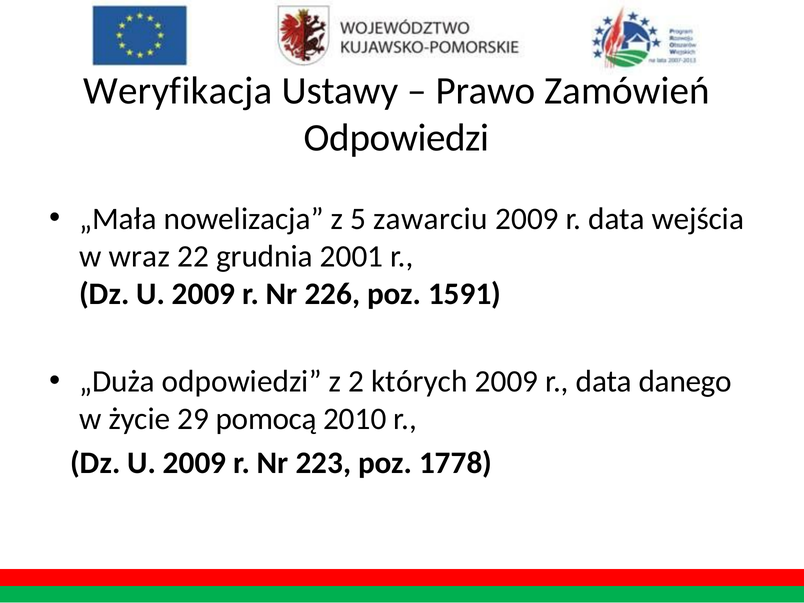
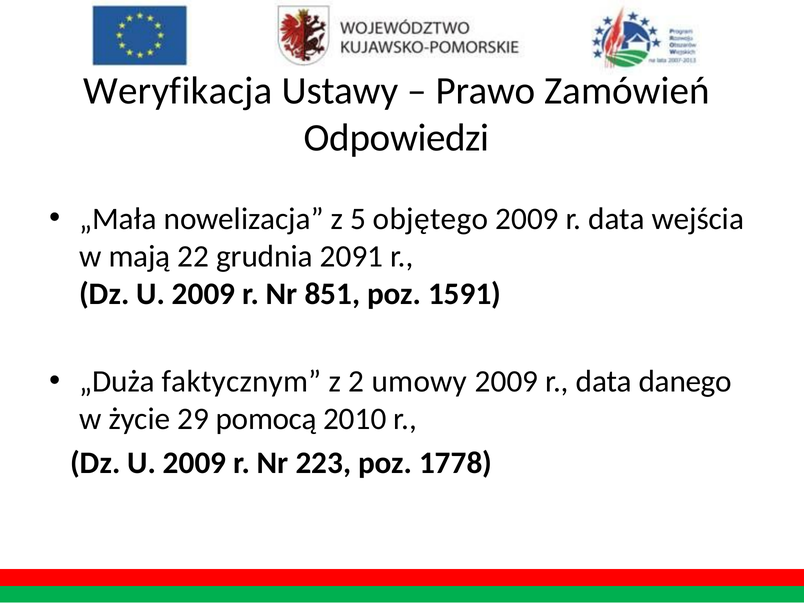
zawarciu: zawarciu -> objętego
wraz: wraz -> mają
2001: 2001 -> 2091
226: 226 -> 851
„Duża odpowiedzi: odpowiedzi -> faktycznym
których: których -> umowy
